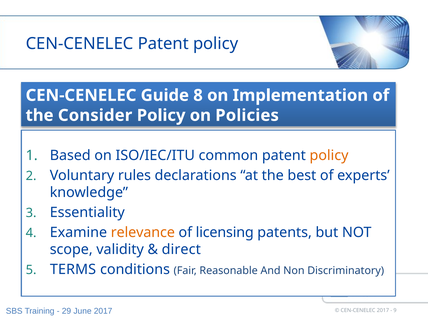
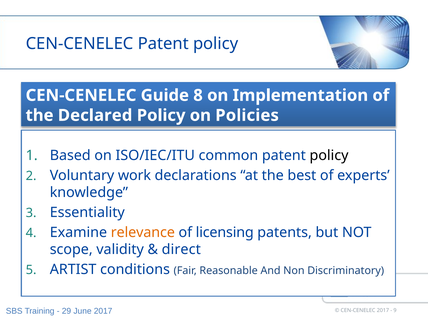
Consider: Consider -> Declared
policy at (329, 155) colour: orange -> black
rules: rules -> work
TERMS: TERMS -> ARTIST
